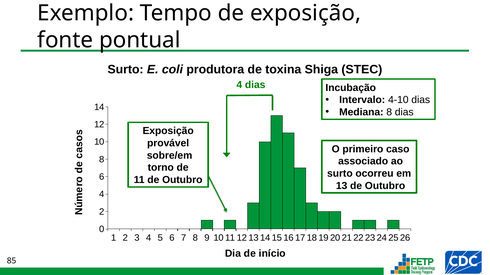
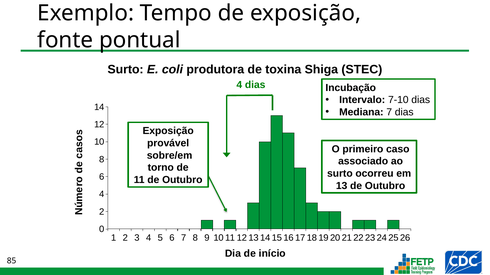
4-10: 4-10 -> 7-10
Mediana 8: 8 -> 7
